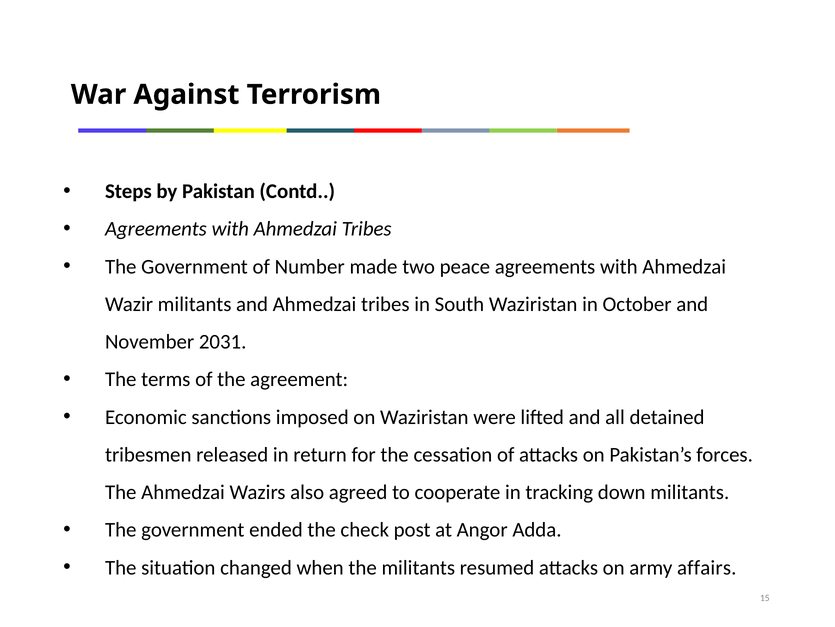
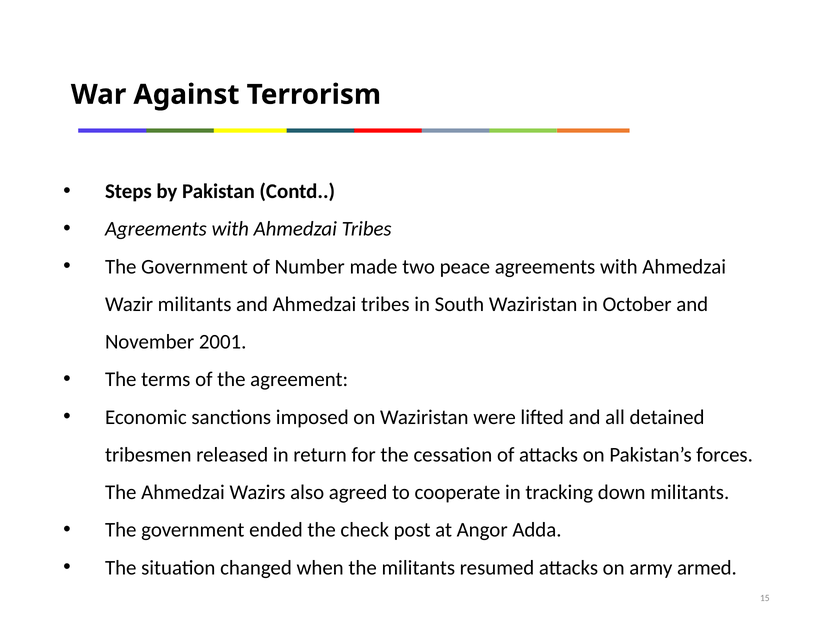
2031: 2031 -> 2001
affairs: affairs -> armed
